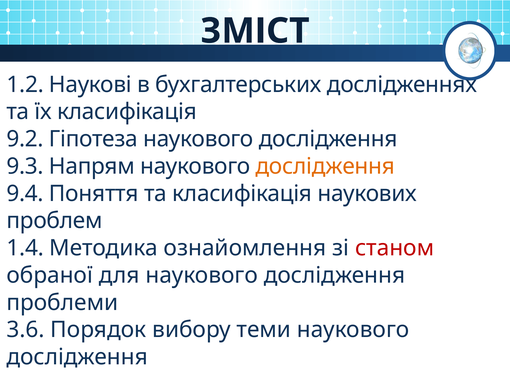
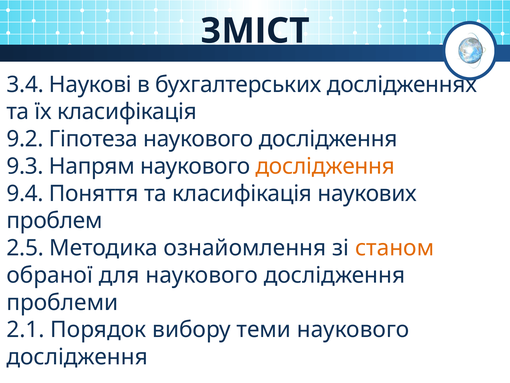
1.2: 1.2 -> 3.4
1.4: 1.4 -> 2.5
станом colour: red -> orange
3.6: 3.6 -> 2.1
